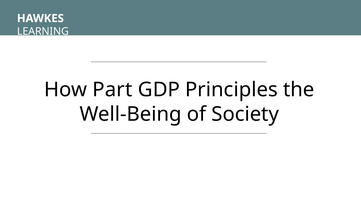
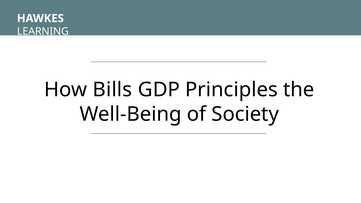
Part: Part -> Bills
